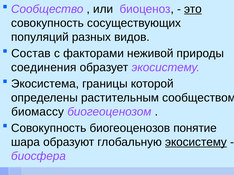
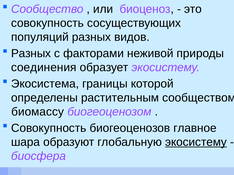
это underline: present -> none
Состав at (31, 53): Состав -> Разных
понятие: понятие -> главное
